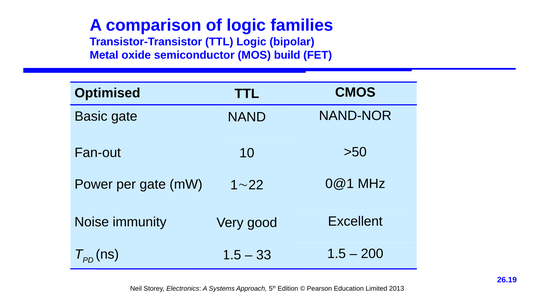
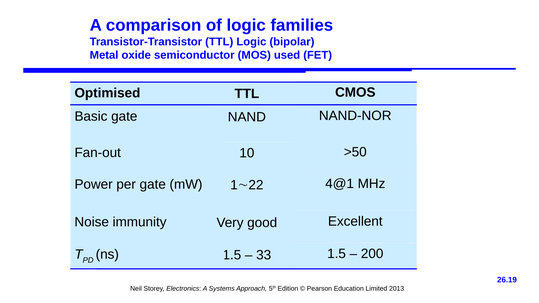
build: build -> used
0@1: 0@1 -> 4@1
